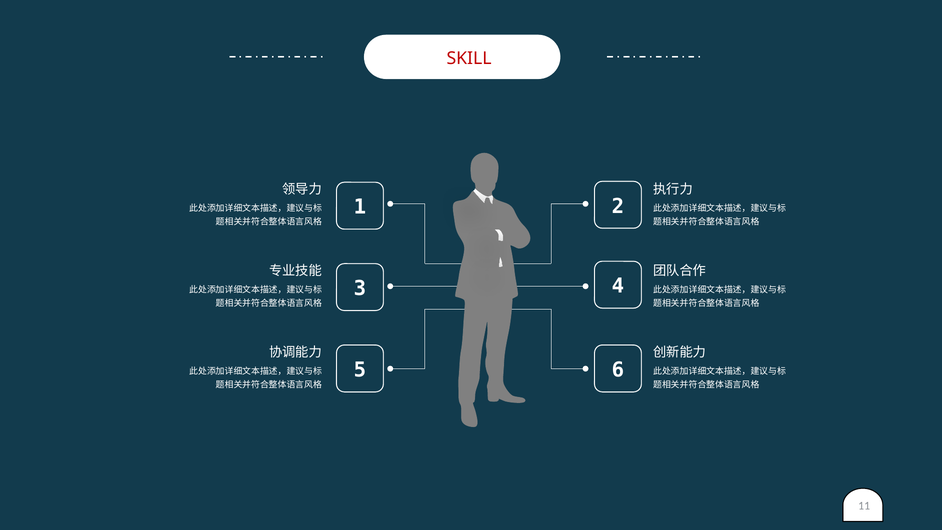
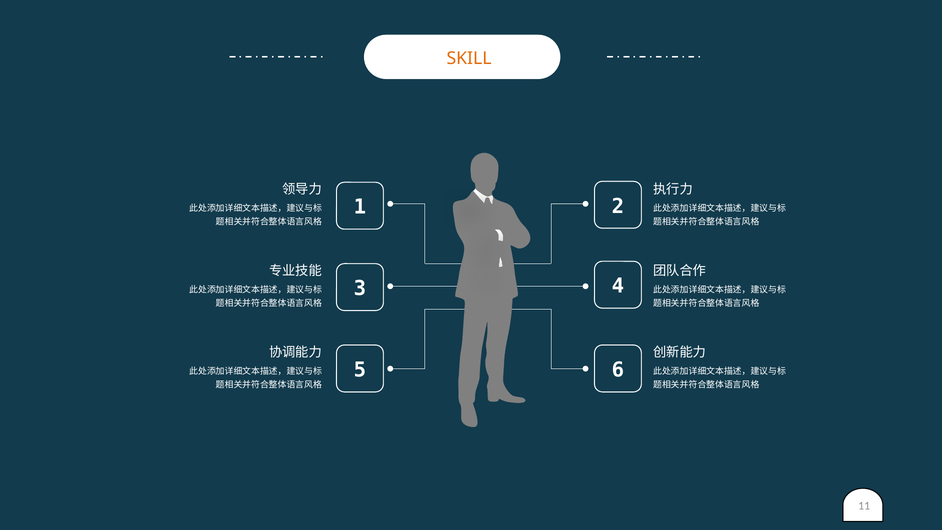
SKILL colour: red -> orange
